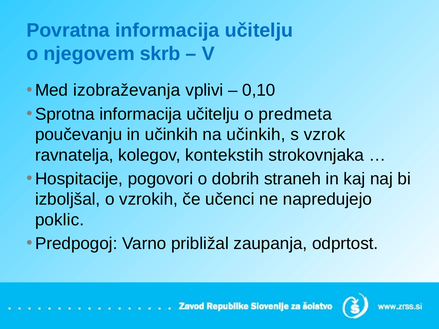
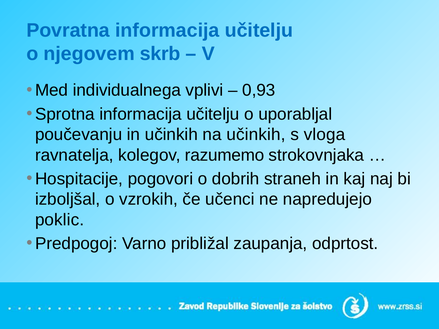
izobraževanja: izobraževanja -> individualnega
0,10: 0,10 -> 0,93
predmeta: predmeta -> uporabljal
vzrok: vzrok -> vloga
kontekstih: kontekstih -> razumemo
